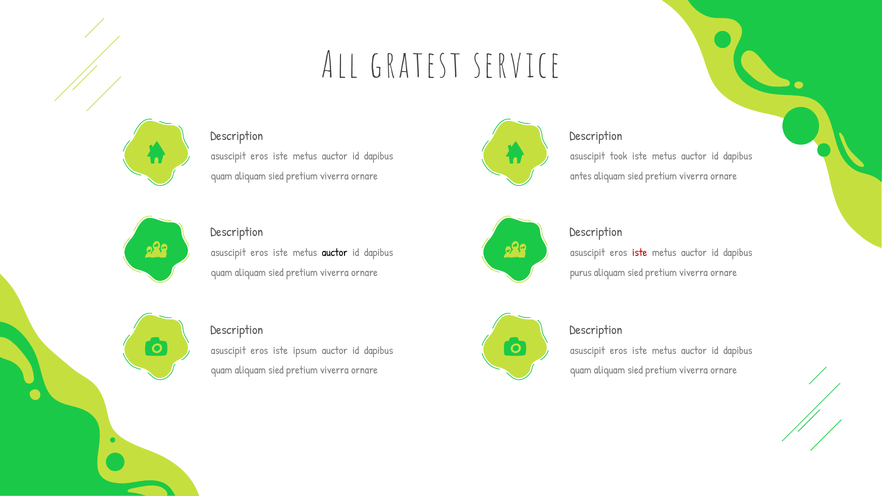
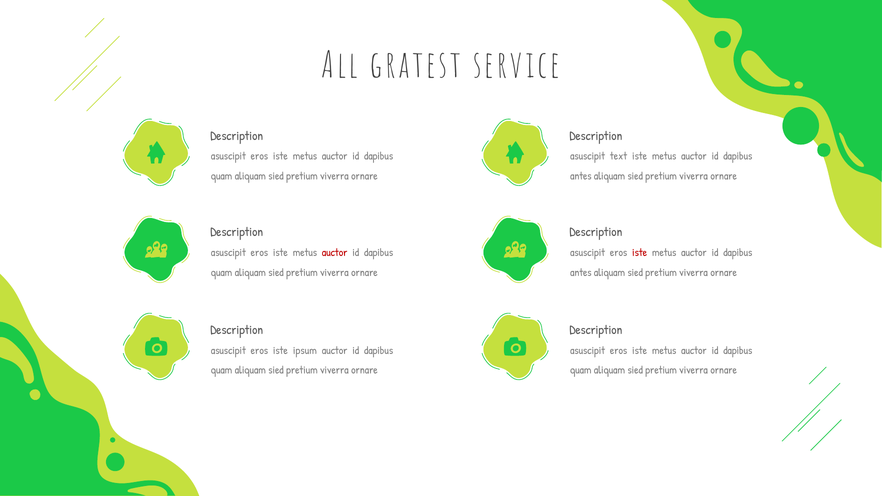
took: took -> text
auctor at (335, 253) colour: black -> red
purus at (581, 273): purus -> antes
